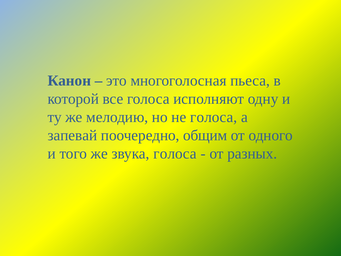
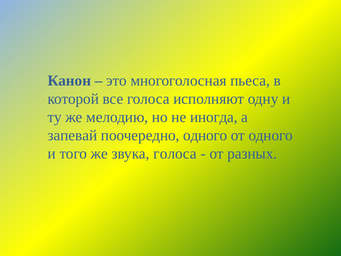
не голоса: голоса -> иногда
поочередно общим: общим -> одного
